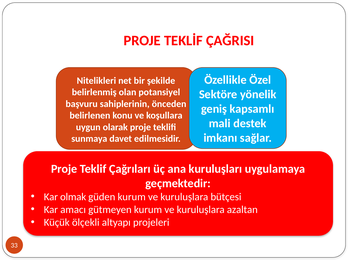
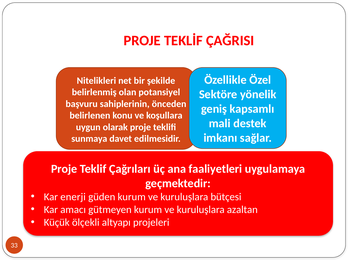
kuruluşları: kuruluşları -> faaliyetleri
olmak: olmak -> enerji
